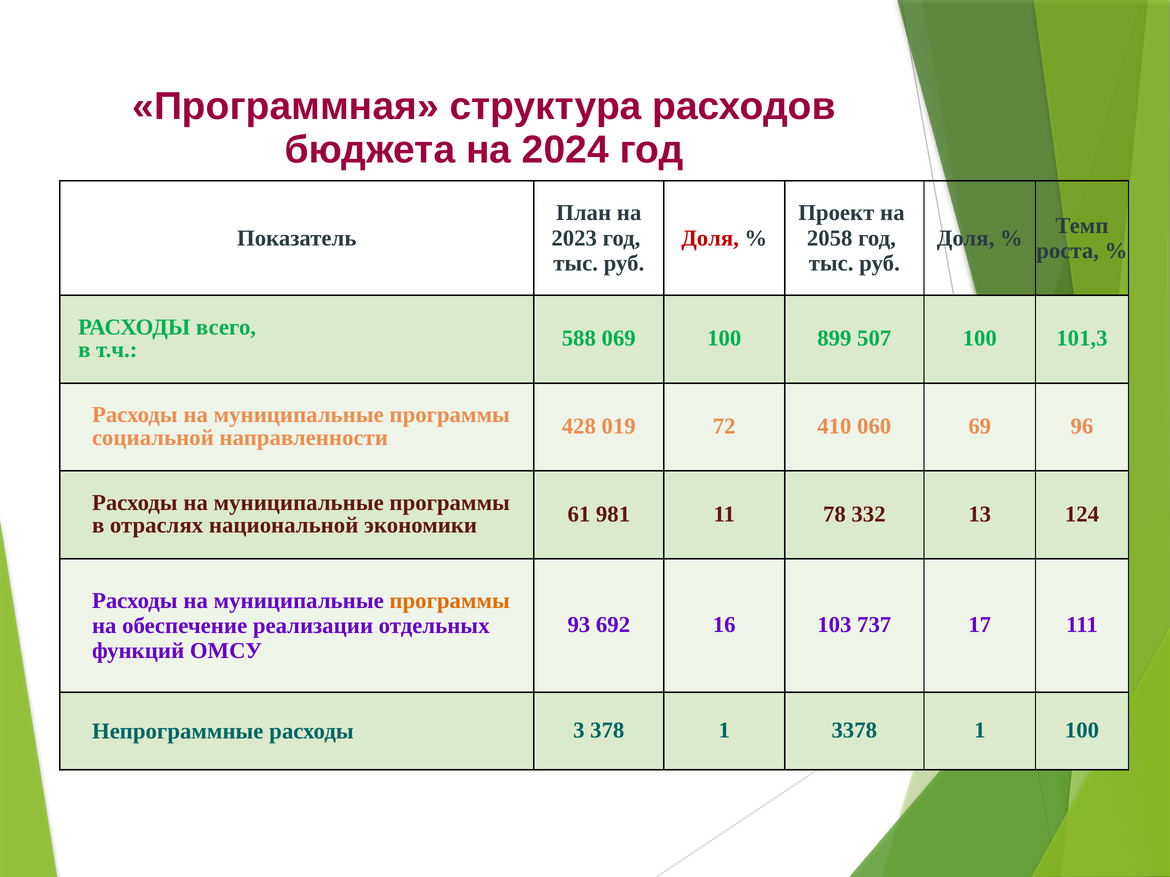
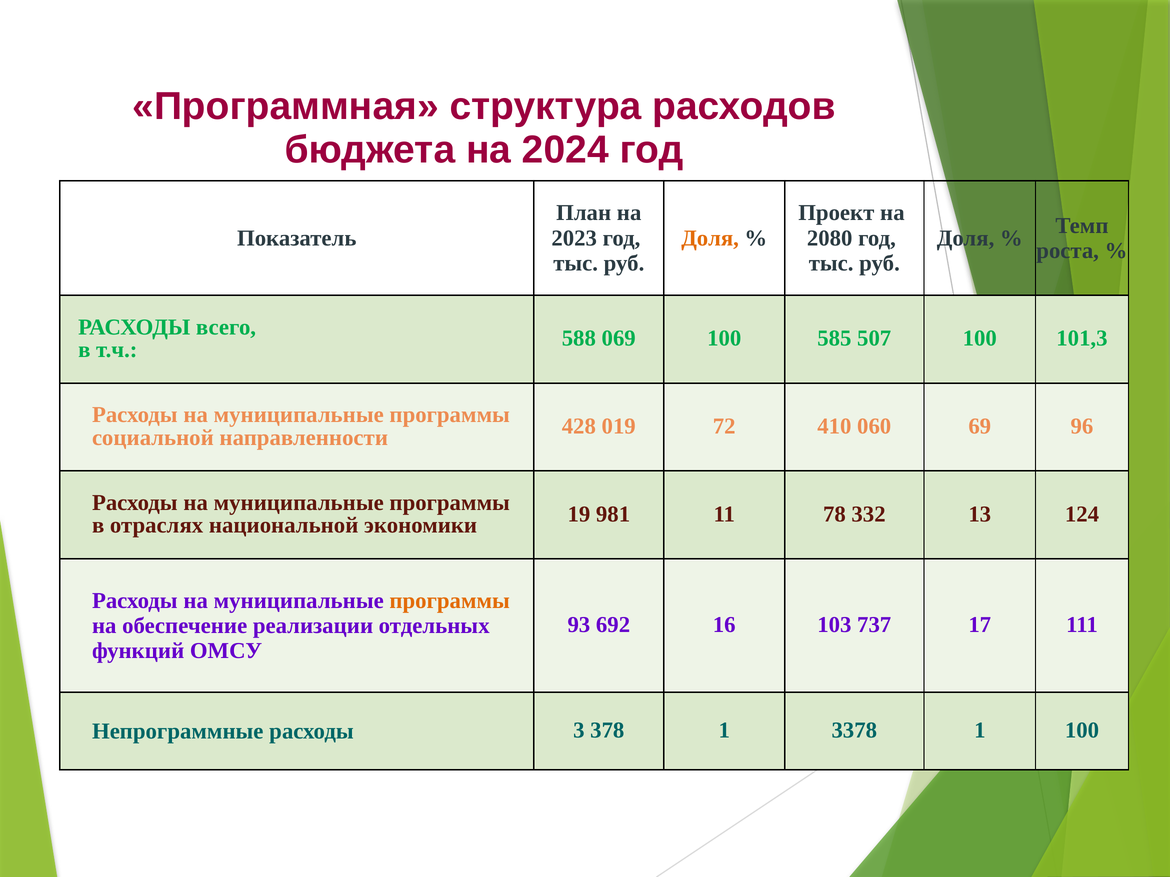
Доля at (710, 238) colour: red -> orange
2058: 2058 -> 2080
899: 899 -> 585
61: 61 -> 19
